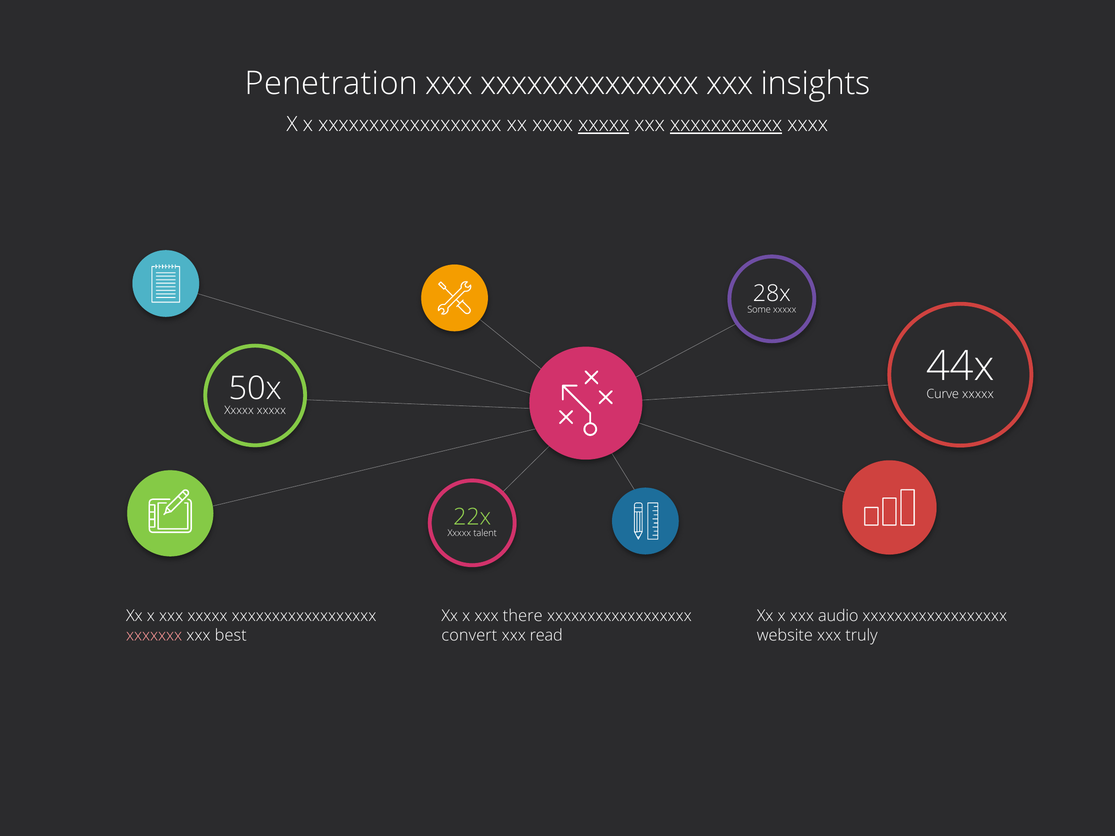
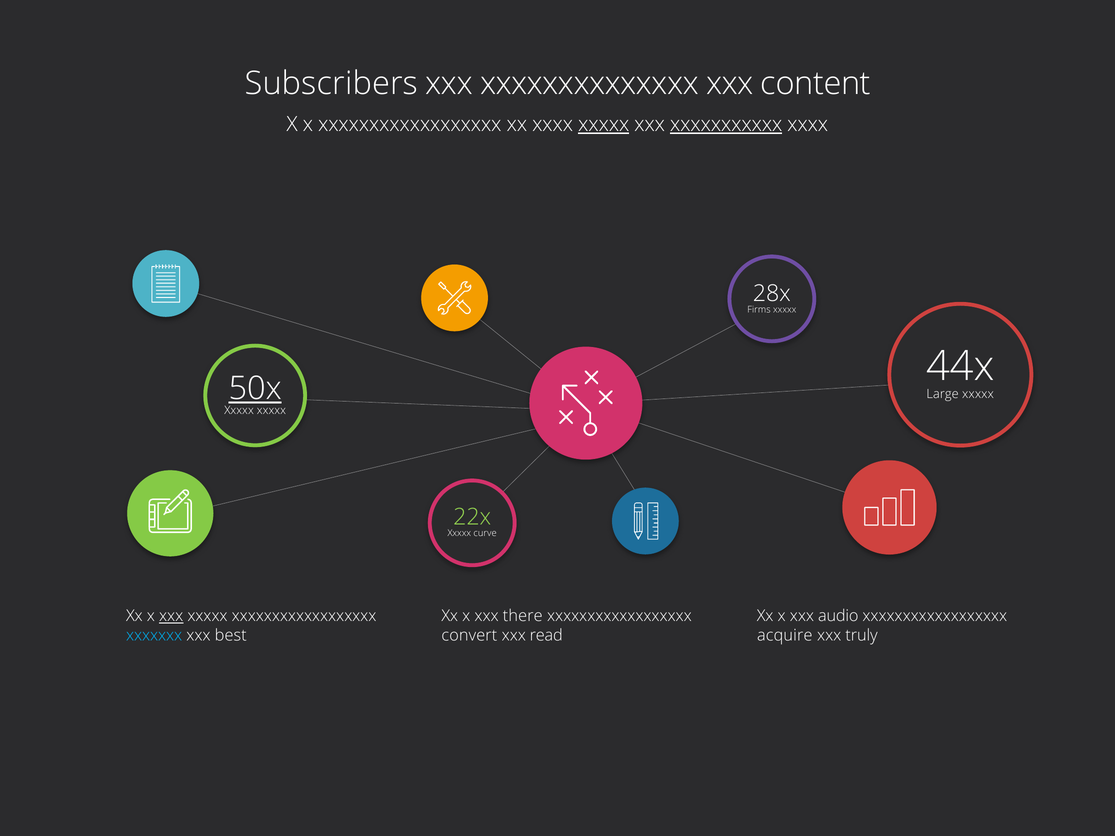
Penetration: Penetration -> Subscribers
insights: insights -> content
Some: Some -> Firms
50x underline: none -> present
Curve: Curve -> Large
talent: talent -> curve
xxx at (171, 616) underline: none -> present
xxxxxxx colour: pink -> light blue
website: website -> acquire
